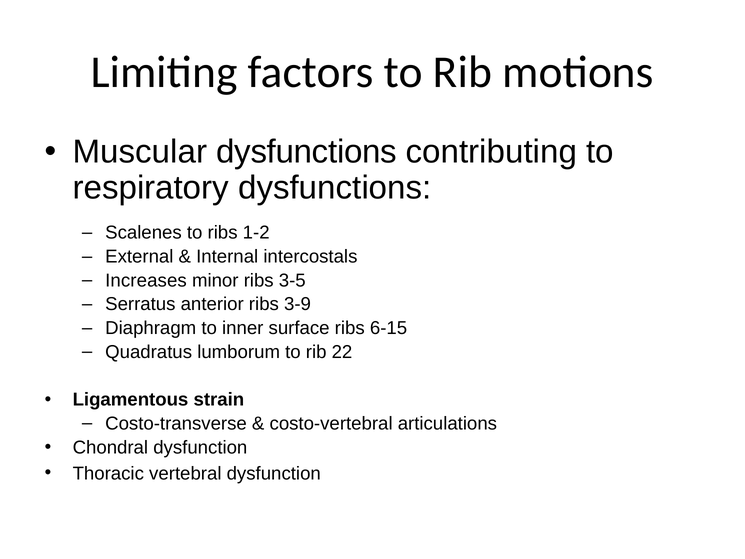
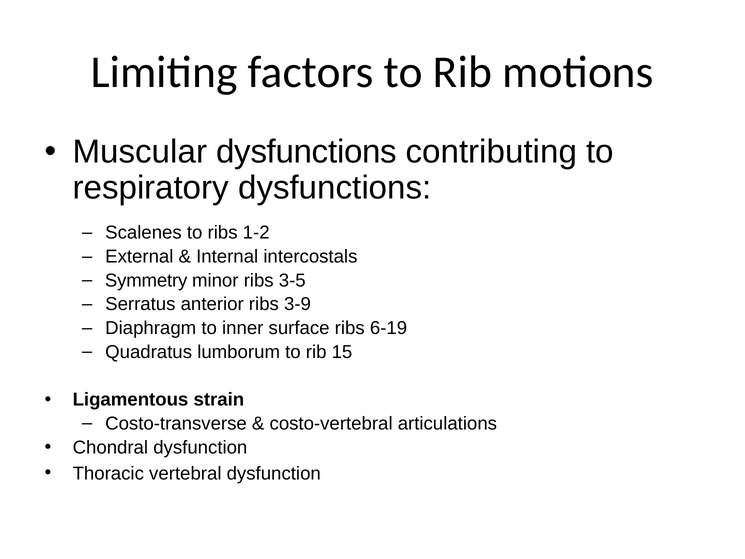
Increases: Increases -> Symmetry
6-15: 6-15 -> 6-19
22: 22 -> 15
